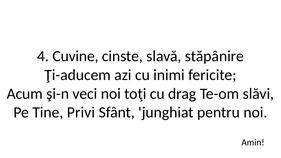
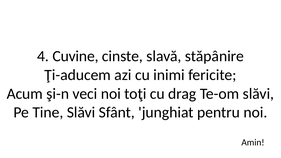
Tine Privi: Privi -> Slăvi
